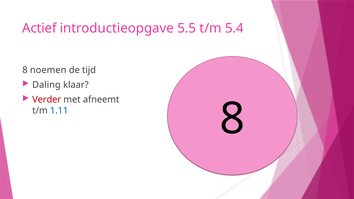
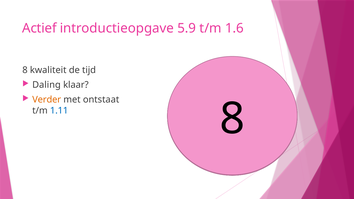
5.5: 5.5 -> 5.9
5.4: 5.4 -> 1.6
noemen: noemen -> kwaliteit
Verder colour: red -> orange
afneemt: afneemt -> ontstaat
